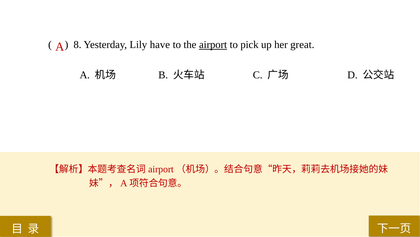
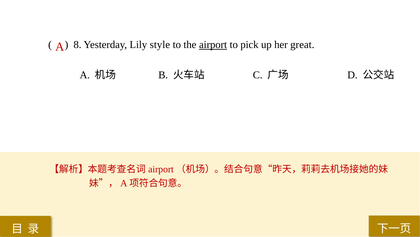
have: have -> style
